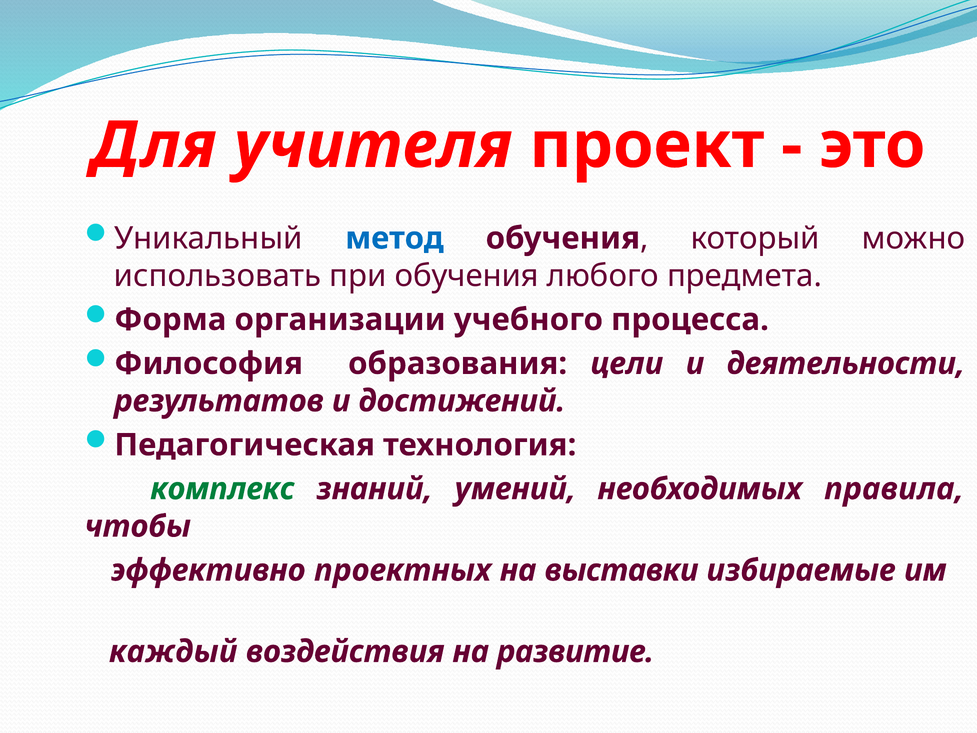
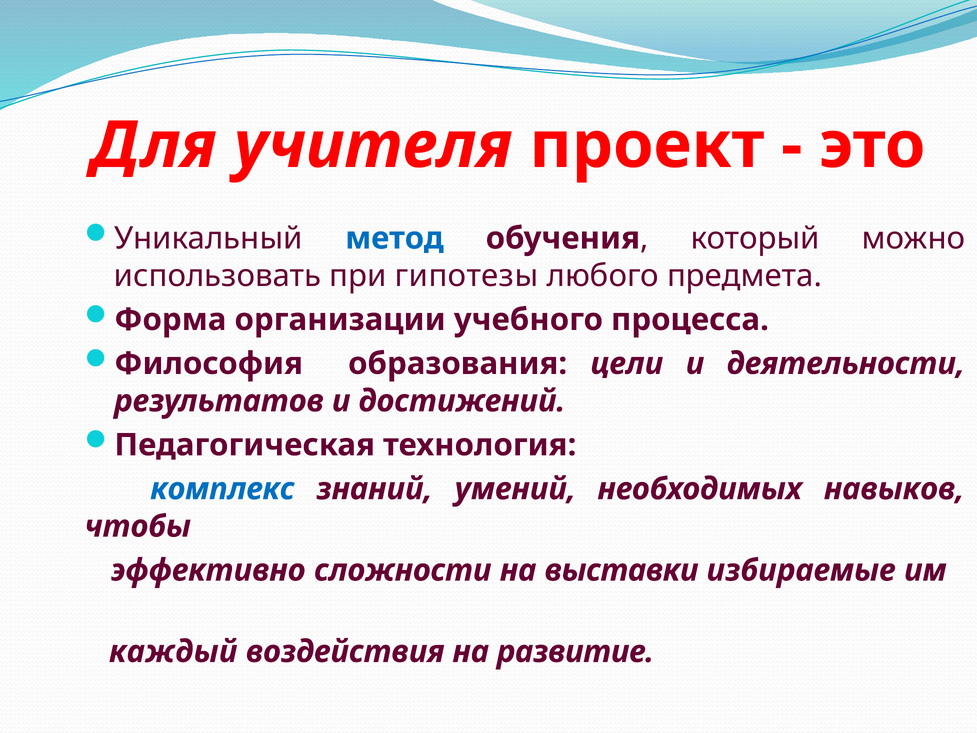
при обучения: обучения -> гипотезы
комплекс colour: green -> blue
правила: правила -> навыков
проектных: проектных -> сложности
